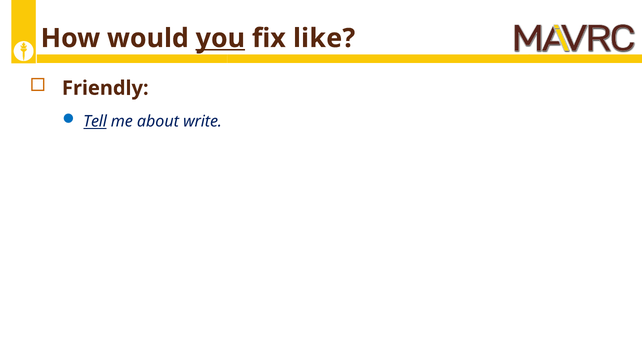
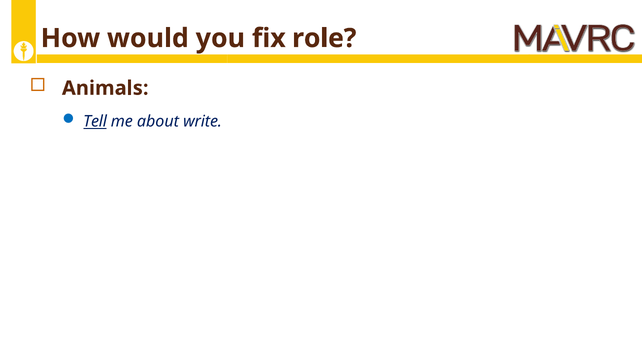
you underline: present -> none
like: like -> role
Friendly: Friendly -> Animals
